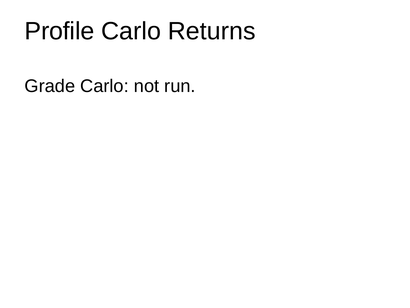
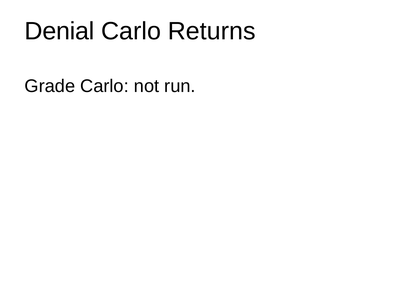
Profile: Profile -> Denial
